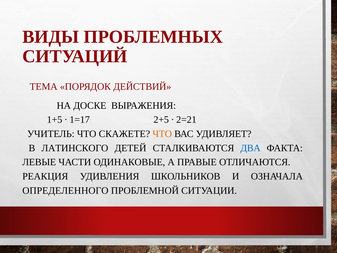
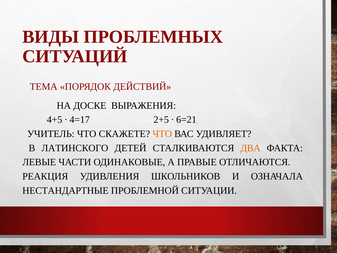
1+5: 1+5 -> 4+5
1=17: 1=17 -> 4=17
2=21: 2=21 -> 6=21
ДВА colour: blue -> orange
ОПРЕДЕЛЕННОГО: ОПРЕДЕЛЕННОГО -> НЕСТАНДАРТНЫЕ
